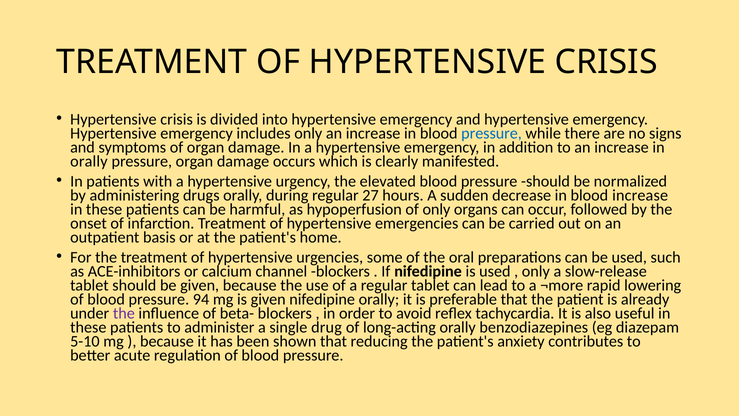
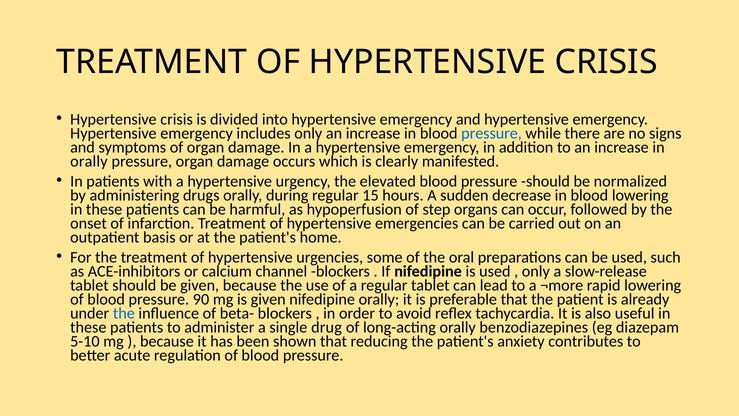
27: 27 -> 15
blood increase: increase -> lowering
of only: only -> step
94: 94 -> 90
the at (124, 313) colour: purple -> blue
